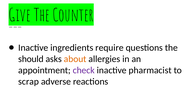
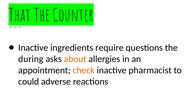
Give: Give -> That
should: should -> during
check colour: purple -> orange
scrap: scrap -> could
